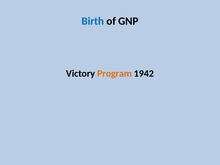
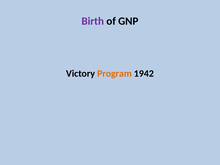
Birth colour: blue -> purple
